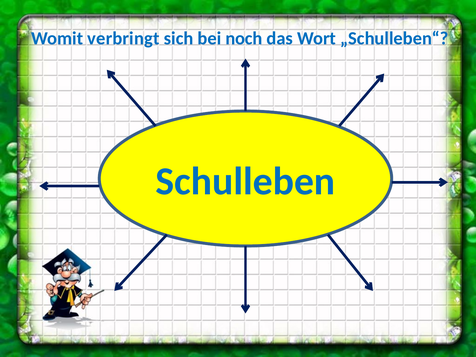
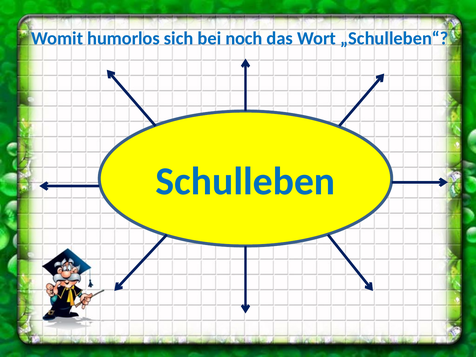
verbringt: verbringt -> humorlos
